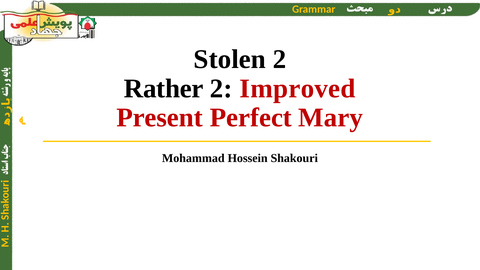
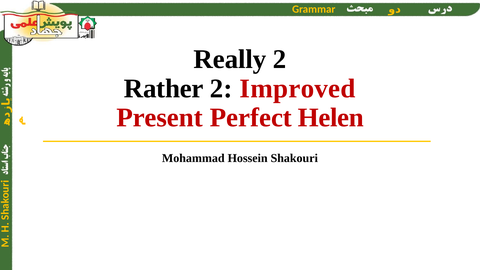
Stolen: Stolen -> Really
Mary: Mary -> Helen
